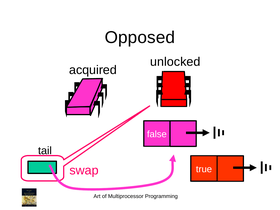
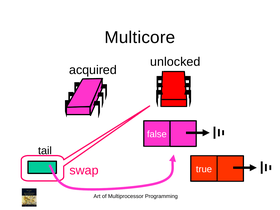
Opposed: Opposed -> Multicore
